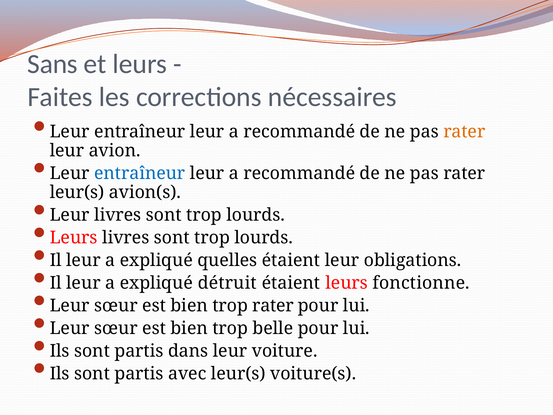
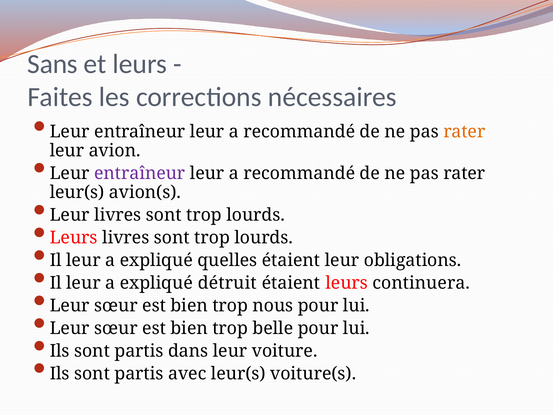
entraîneur at (140, 173) colour: blue -> purple
fonctionne: fonctionne -> continuera
trop rater: rater -> nous
